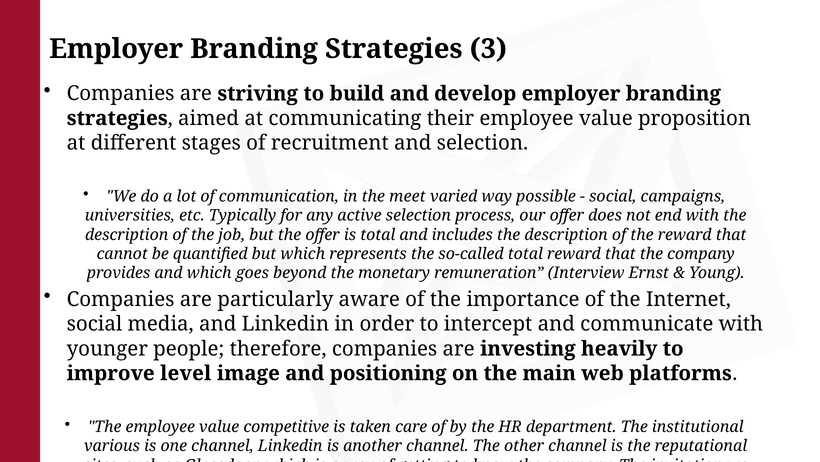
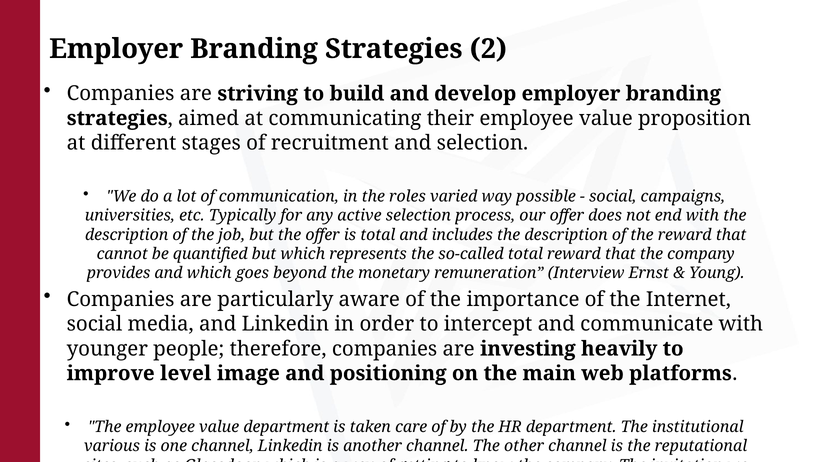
3: 3 -> 2
meet: meet -> roles
value competitive: competitive -> department
